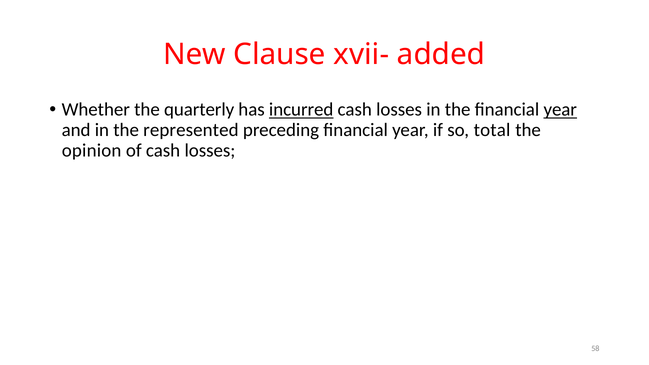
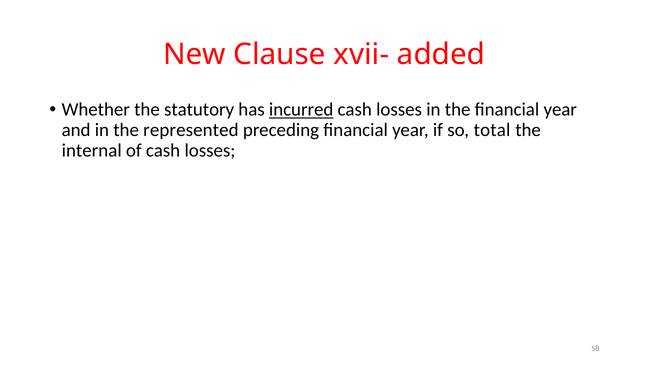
quarterly: quarterly -> statutory
year at (560, 110) underline: present -> none
opinion: opinion -> internal
